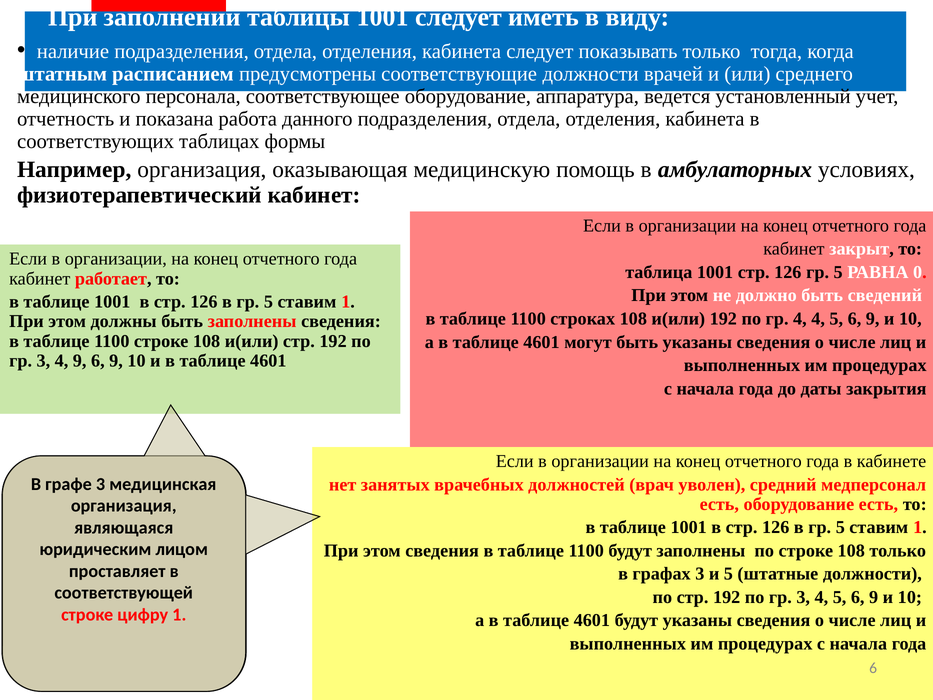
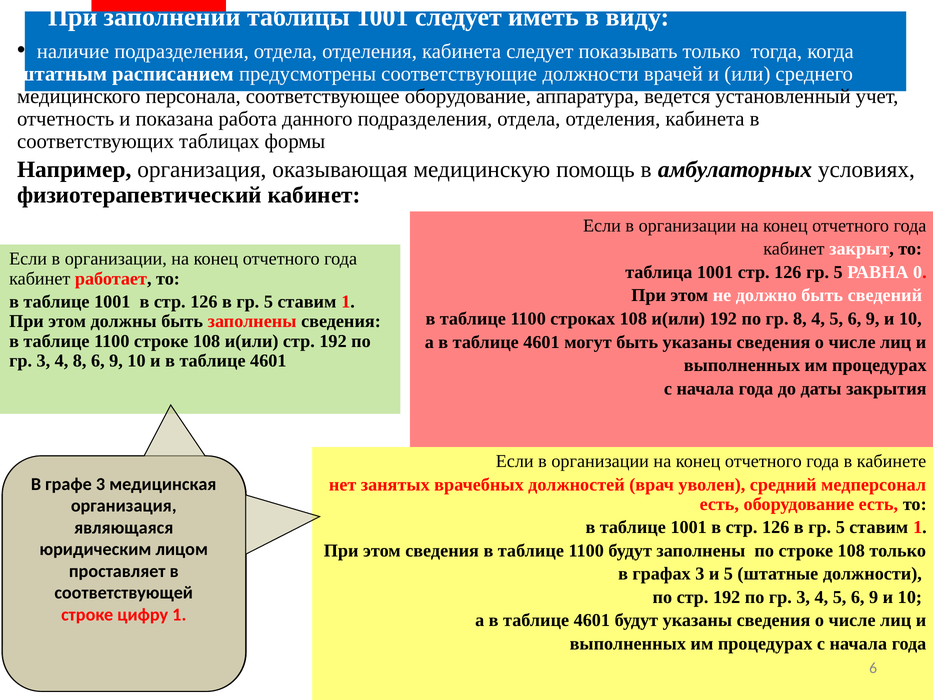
гр 4: 4 -> 8
4 9: 9 -> 8
